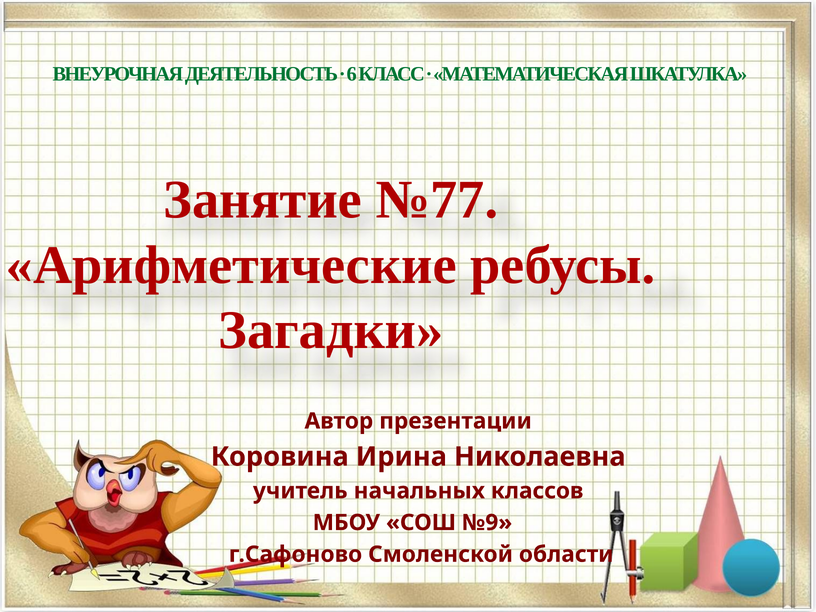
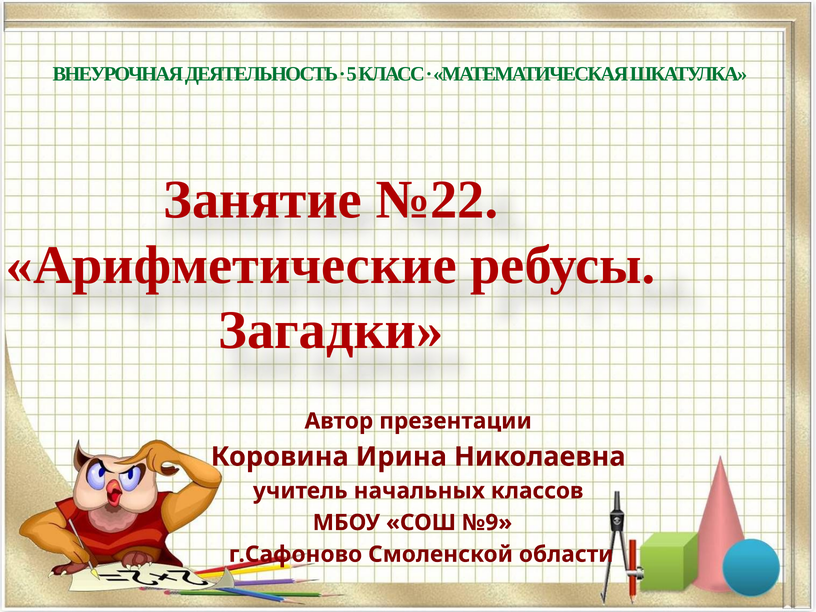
6: 6 -> 5
№77: №77 -> №22
